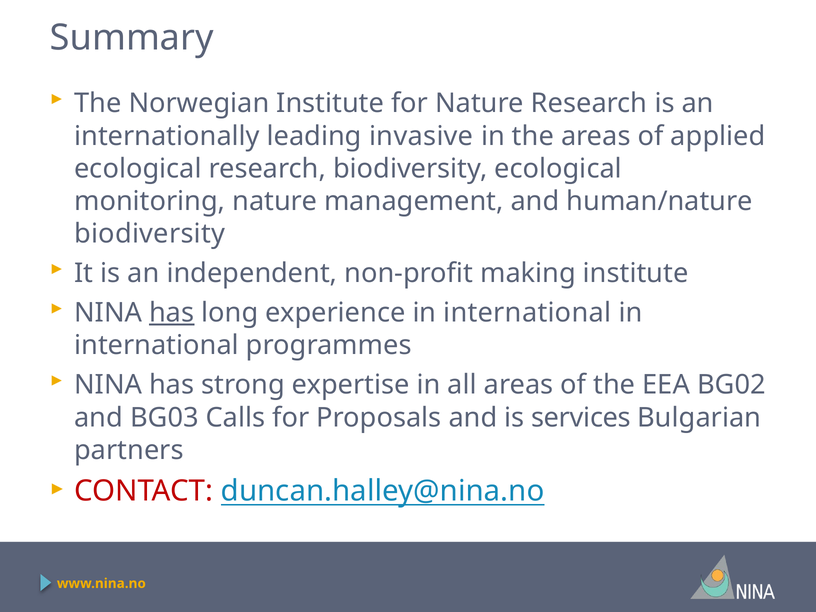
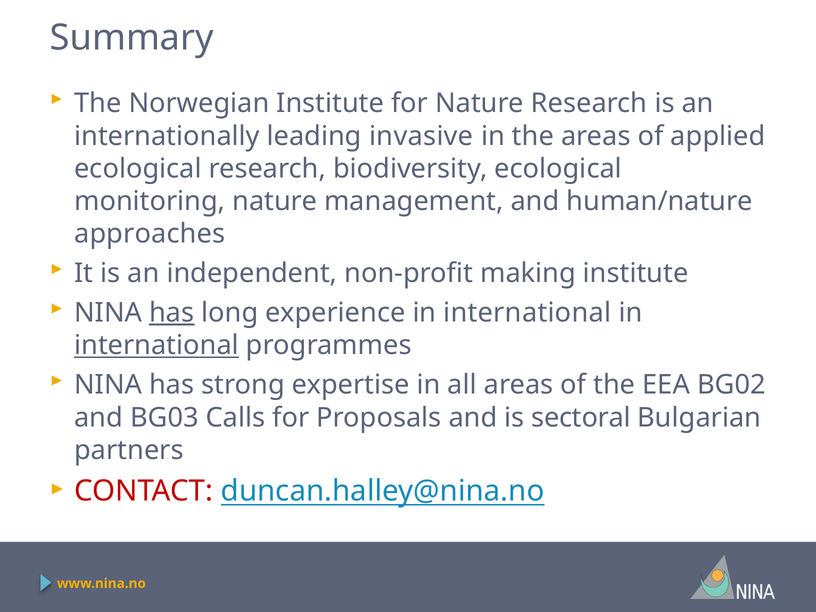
biodiversity at (150, 234): biodiversity -> approaches
international at (157, 345) underline: none -> present
services: services -> sectoral
